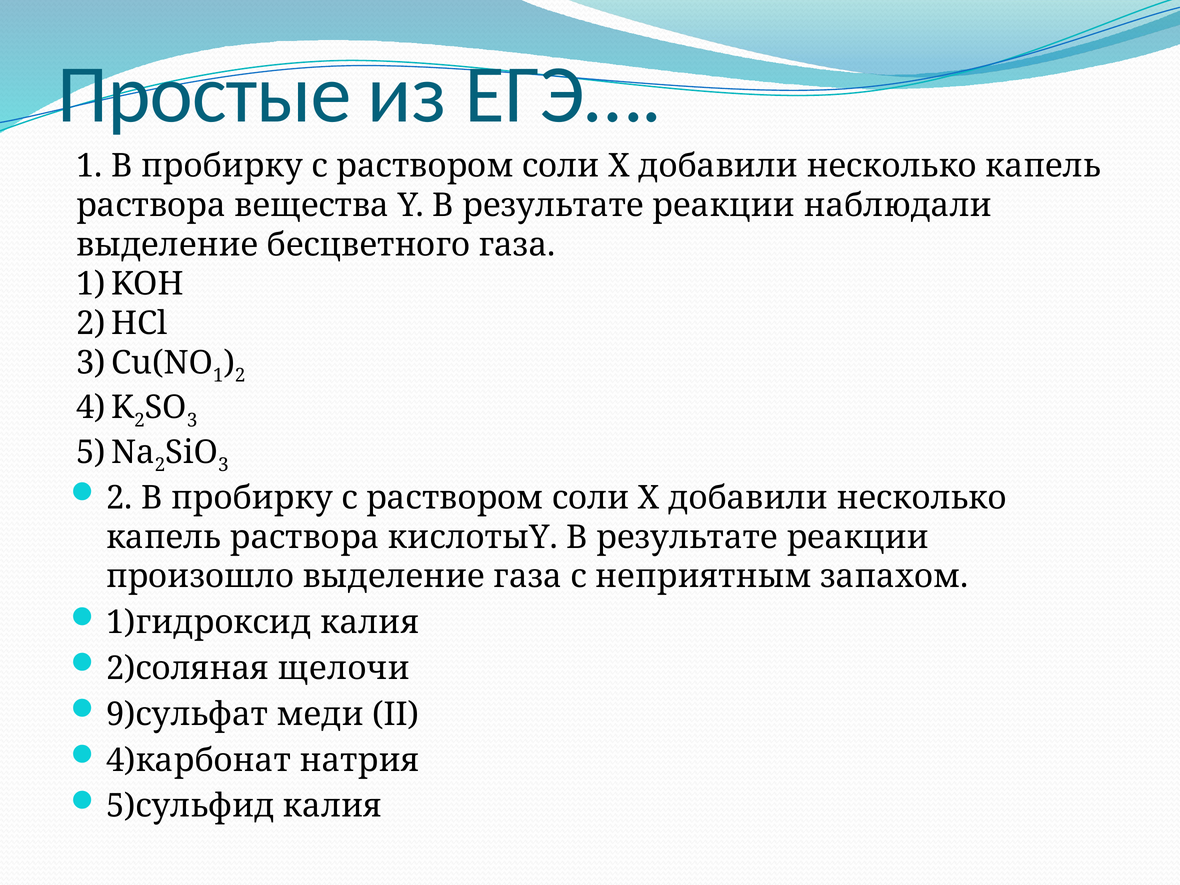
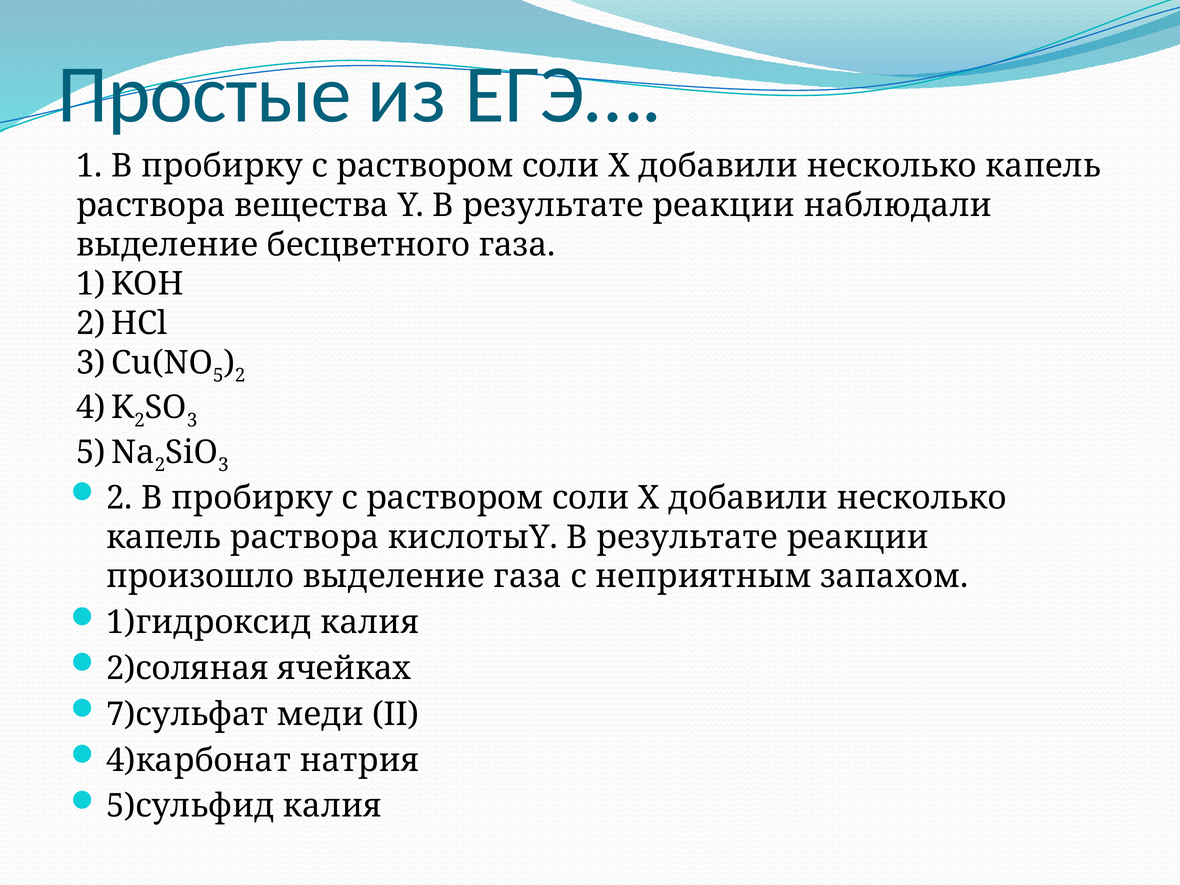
1 at (218, 376): 1 -> 5
щелочи: щелочи -> ячейках
9)сульфат: 9)сульфат -> 7)сульфат
